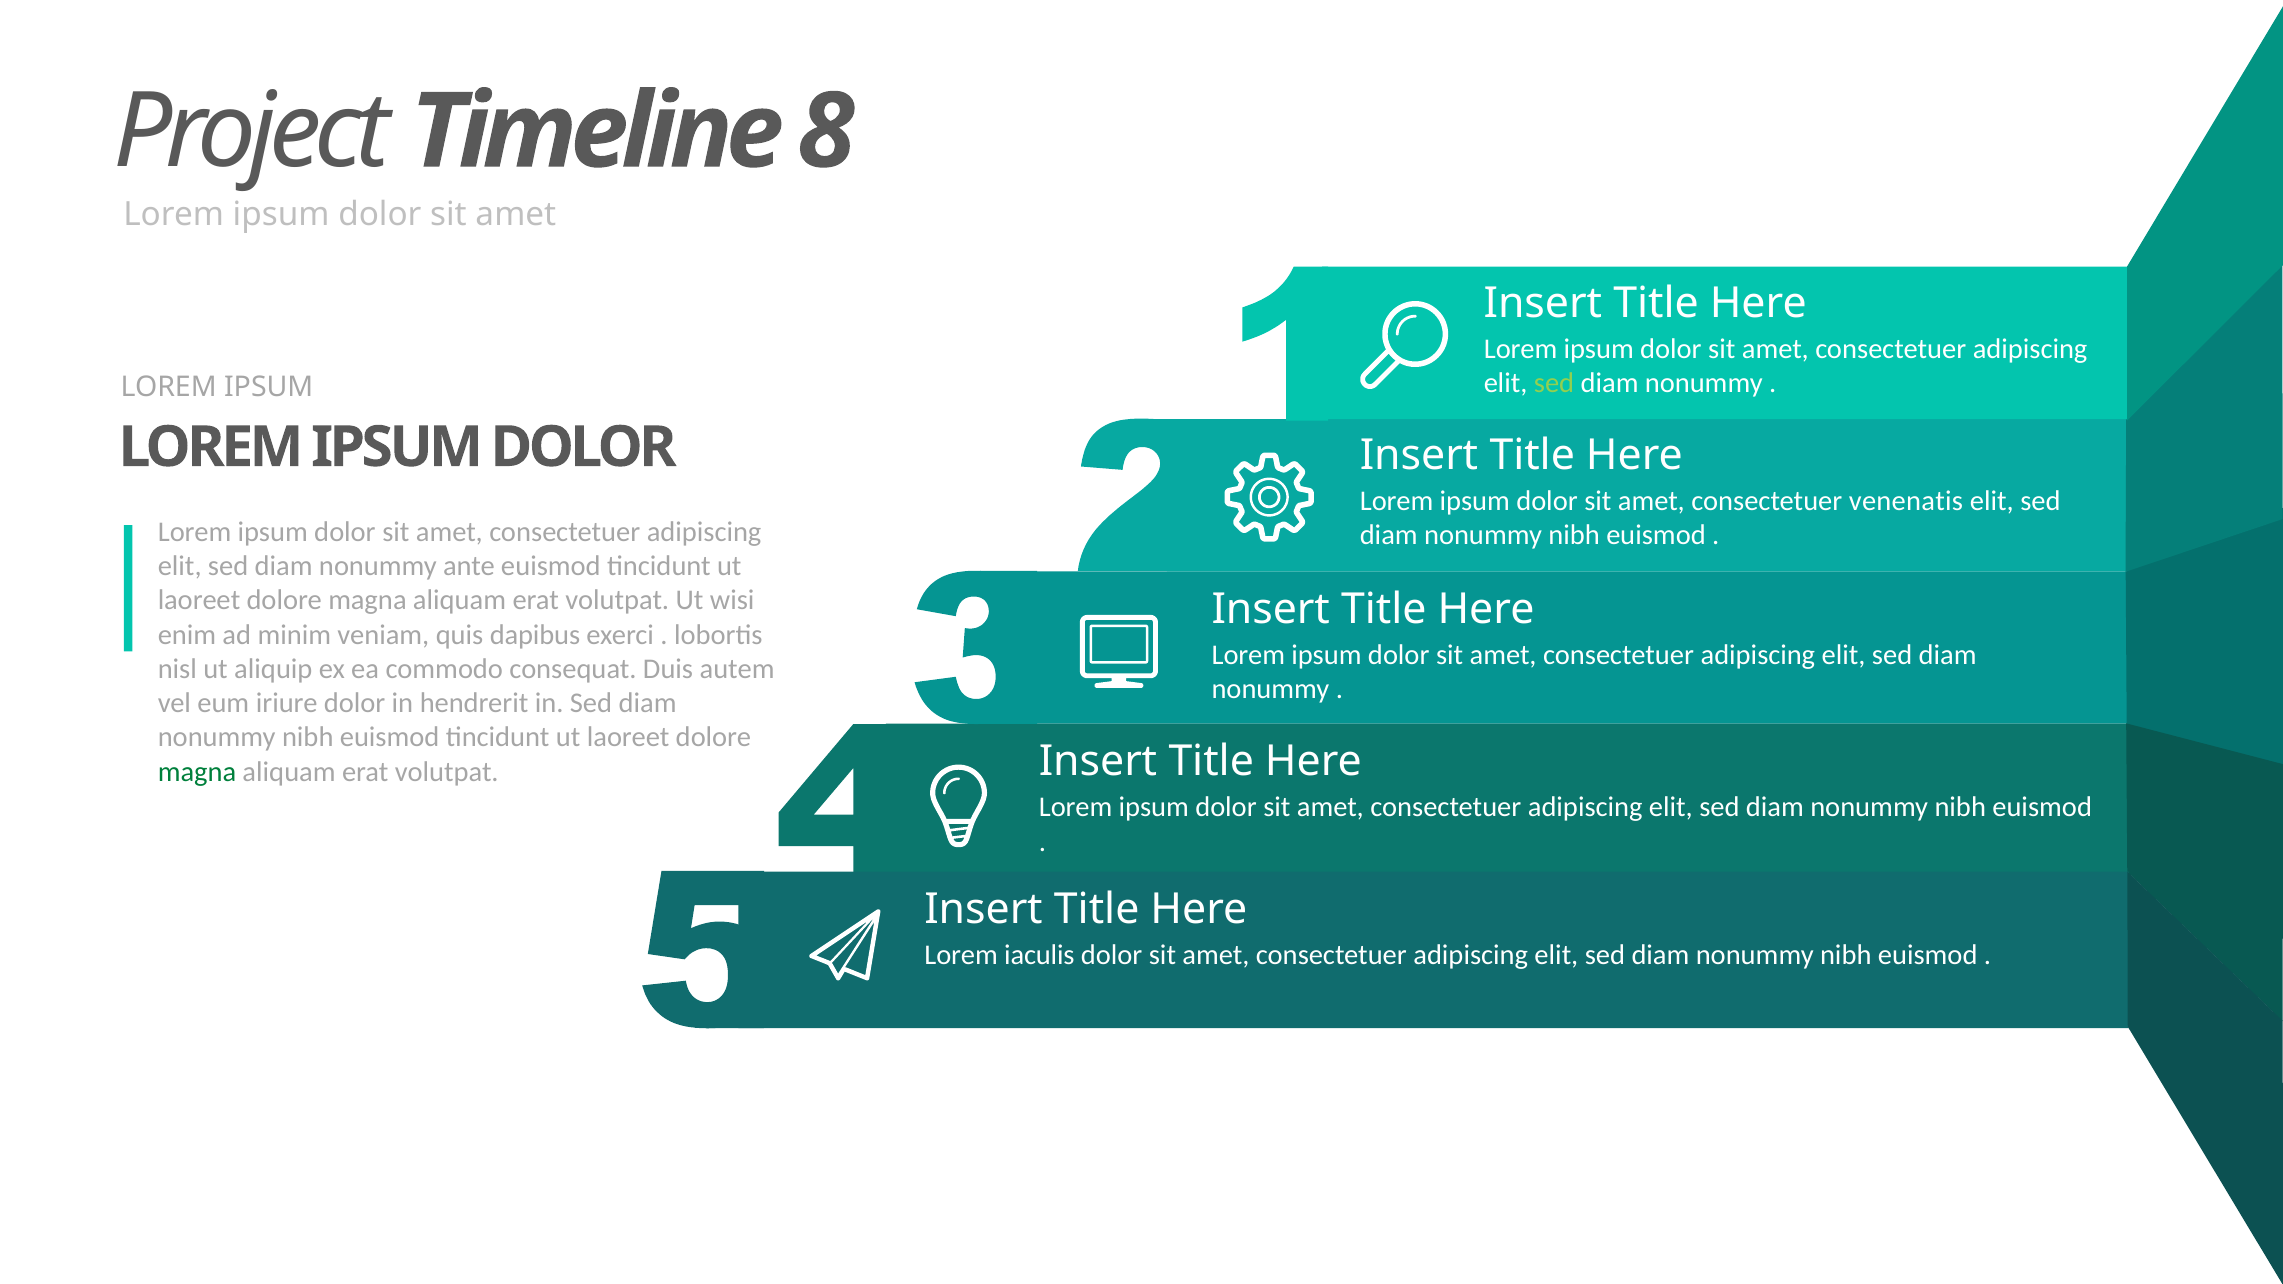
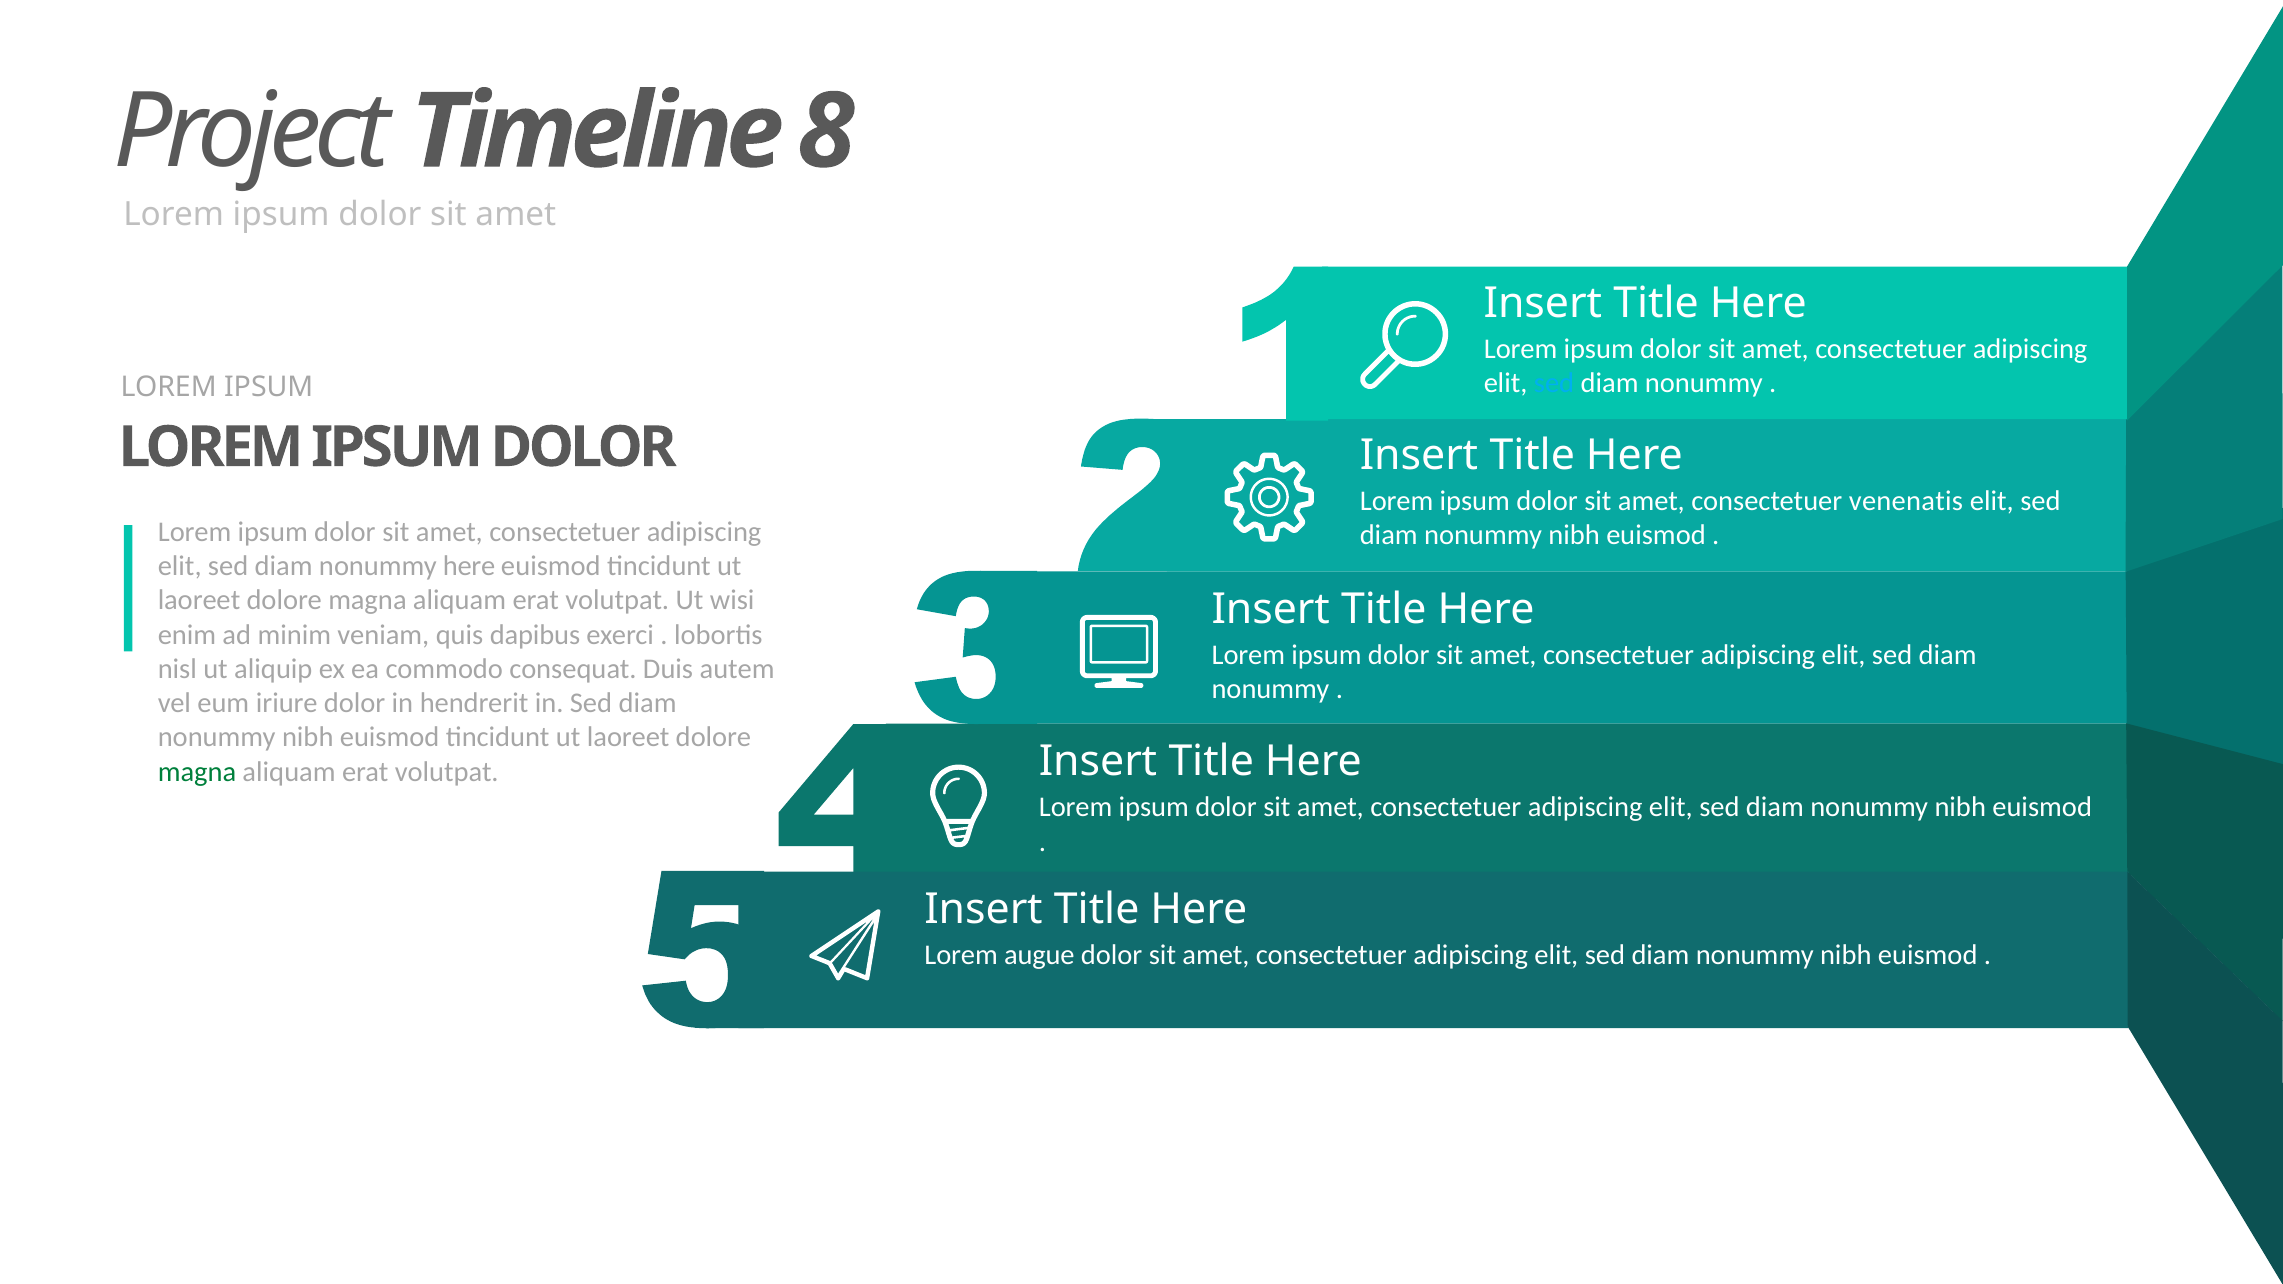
sed at (1554, 383) colour: light green -> light blue
nonummy ante: ante -> here
iaculis: iaculis -> augue
